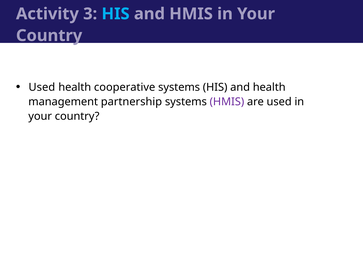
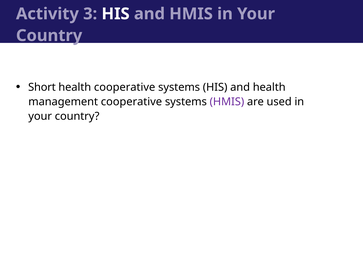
HIS at (116, 14) colour: light blue -> white
Used at (42, 87): Used -> Short
management partnership: partnership -> cooperative
